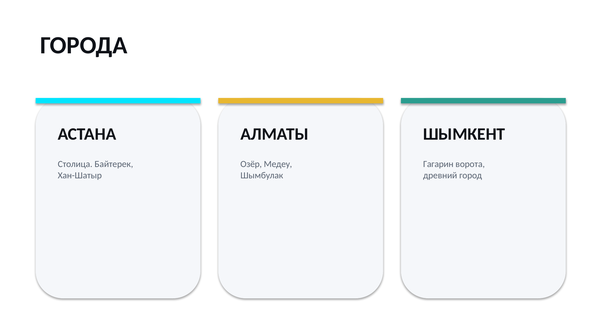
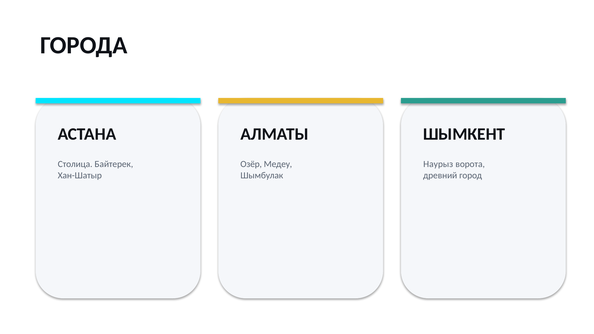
Гагарин: Гагарин -> Наурыз
